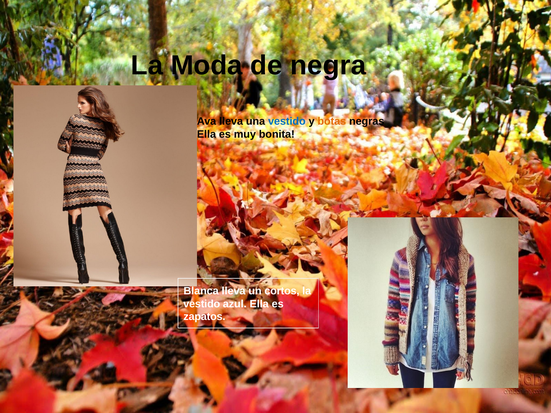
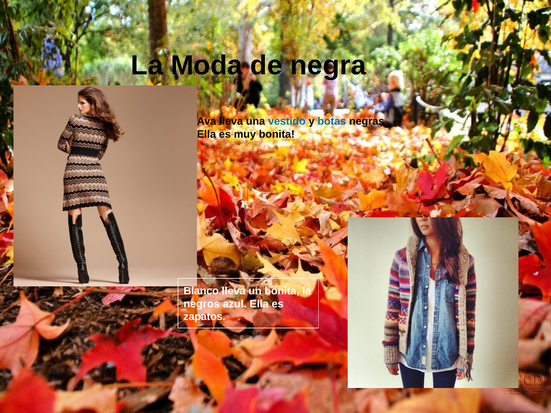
botas colour: orange -> blue
Blanca: Blanca -> Blanco
un cortos: cortos -> bonita
vestido at (202, 304): vestido -> negros
